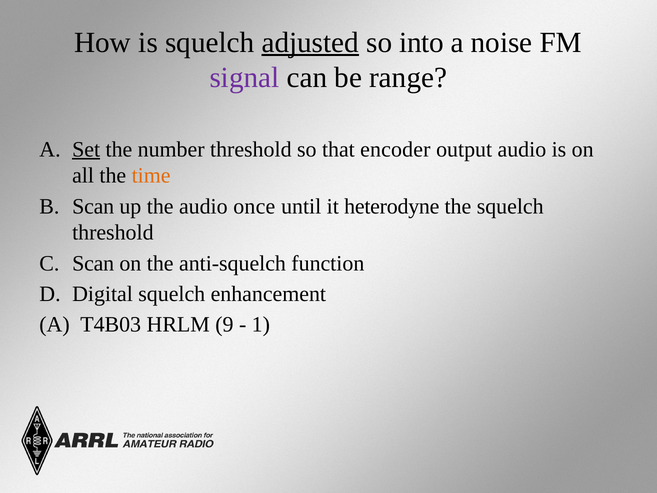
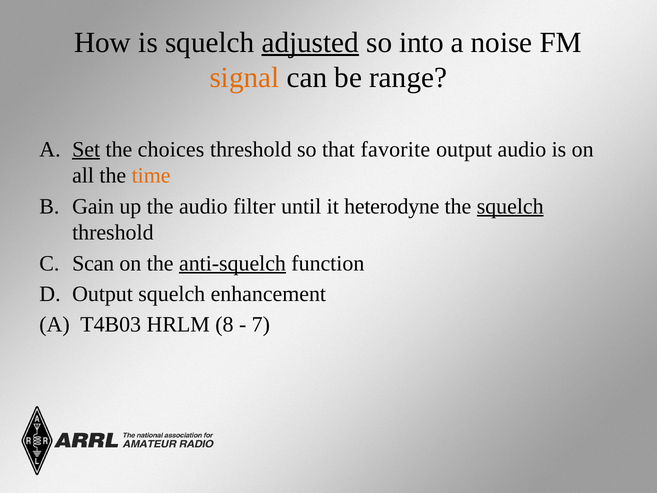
signal colour: purple -> orange
number: number -> choices
encoder: encoder -> favorite
Scan at (93, 206): Scan -> Gain
once: once -> filter
squelch at (510, 206) underline: none -> present
anti-squelch underline: none -> present
Digital at (103, 294): Digital -> Output
9: 9 -> 8
1: 1 -> 7
